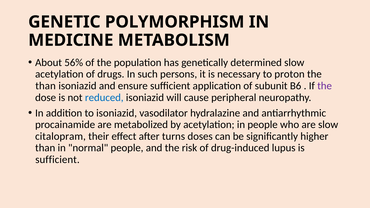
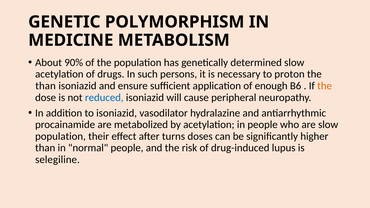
56%: 56% -> 90%
subunit: subunit -> enough
the at (325, 86) colour: purple -> orange
citalopram at (60, 136): citalopram -> population
sufficient at (57, 160): sufficient -> selegiline
